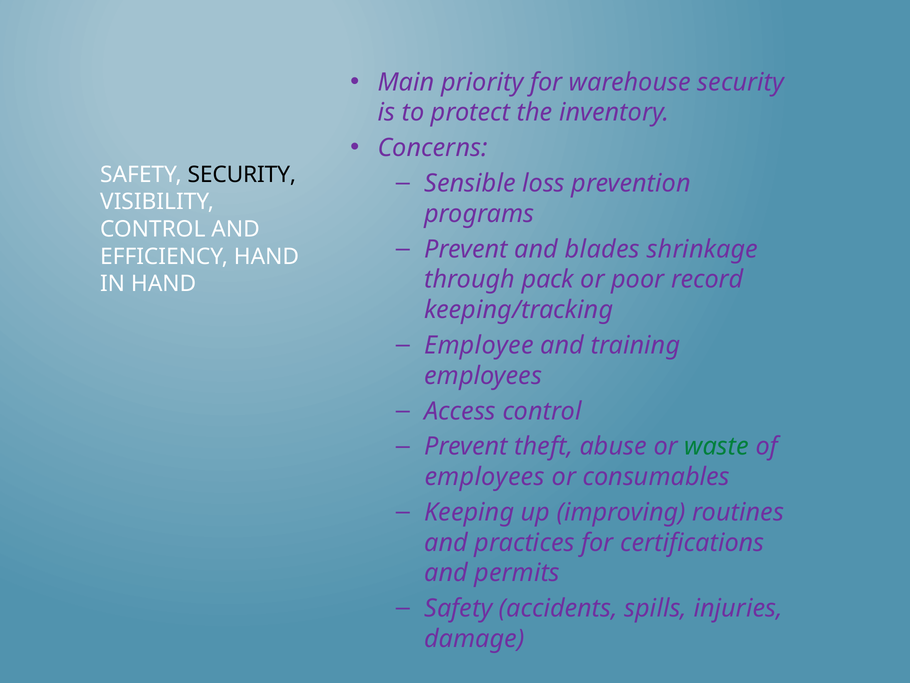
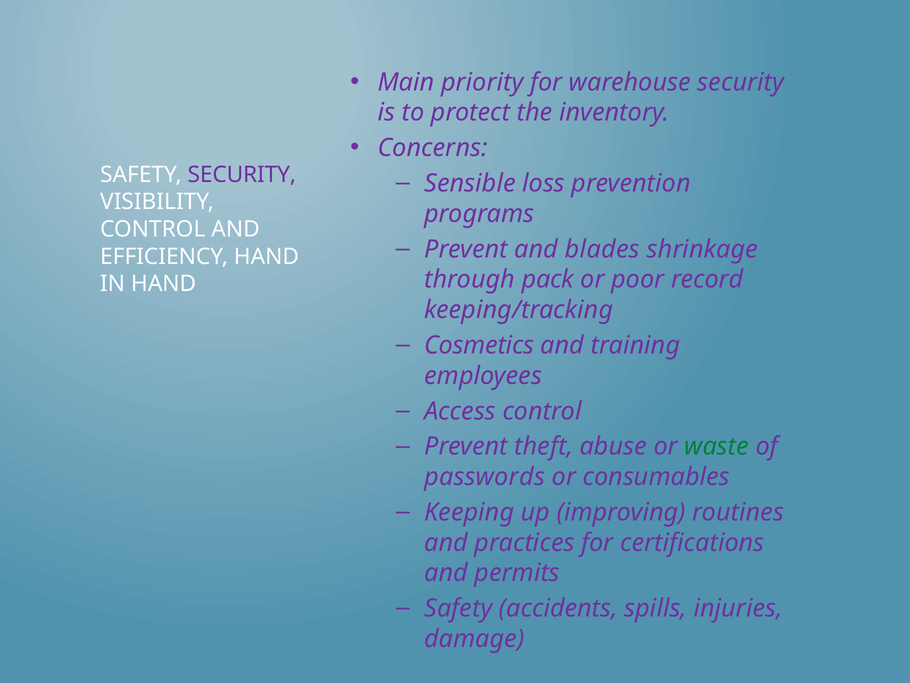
SECURITY at (242, 174) colour: black -> purple
Employee: Employee -> Cosmetics
employees at (485, 477): employees -> passwords
